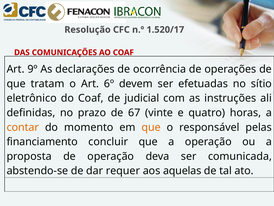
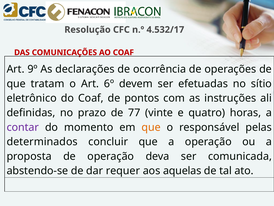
1.520/17: 1.520/17 -> 4.532/17
judicial: judicial -> pontos
67: 67 -> 77
contar colour: orange -> purple
financiamento: financiamento -> determinados
